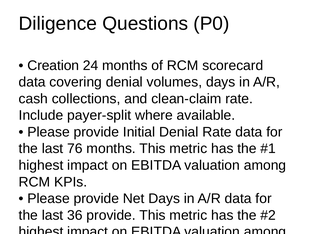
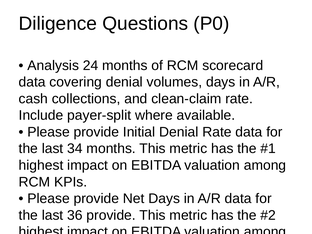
Creation: Creation -> Analysis
76: 76 -> 34
